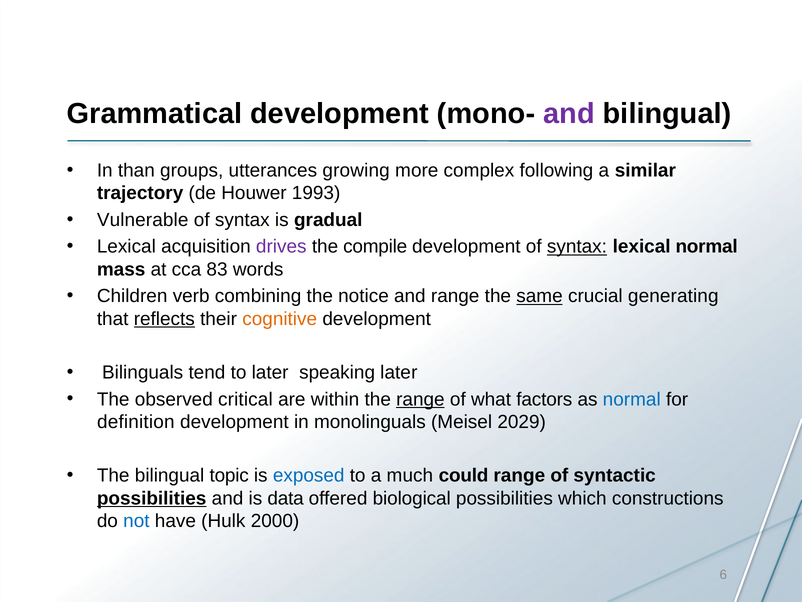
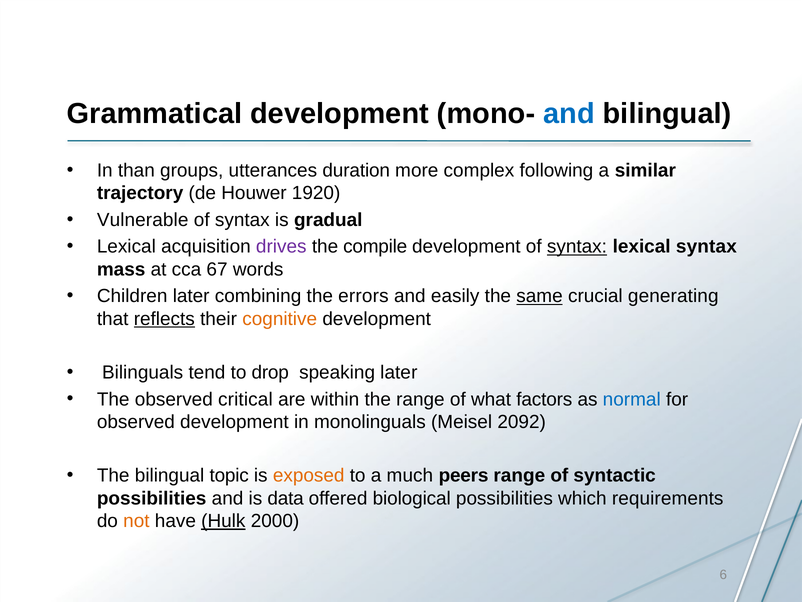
and at (569, 114) colour: purple -> blue
growing: growing -> duration
1993: 1993 -> 1920
lexical normal: normal -> syntax
83: 83 -> 67
Children verb: verb -> later
notice: notice -> errors
and range: range -> easily
to later: later -> drop
range at (420, 399) underline: present -> none
definition at (136, 422): definition -> observed
2029: 2029 -> 2092
exposed colour: blue -> orange
could: could -> peers
possibilities at (152, 498) underline: present -> none
constructions: constructions -> requirements
not colour: blue -> orange
Hulk underline: none -> present
